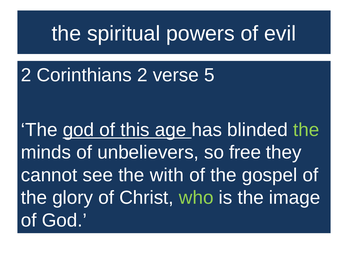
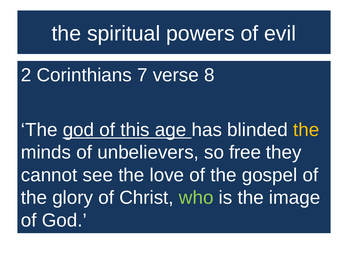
Corinthians 2: 2 -> 7
5: 5 -> 8
the at (306, 130) colour: light green -> yellow
with: with -> love
